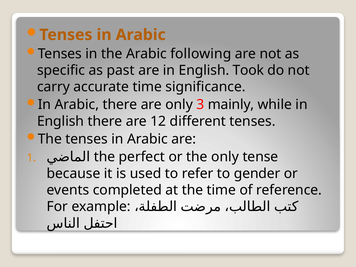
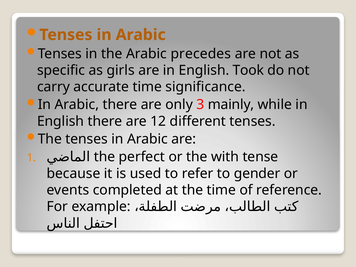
following: following -> precedes
past: past -> girls
the only: only -> with
